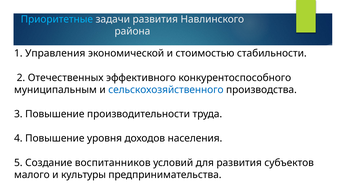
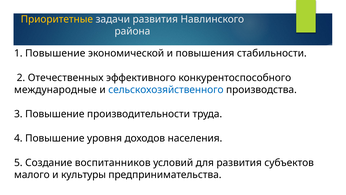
Приоритетные colour: light blue -> yellow
1 Управления: Управления -> Повышение
стоимостью: стоимостью -> повышения
муниципальным: муниципальным -> международные
